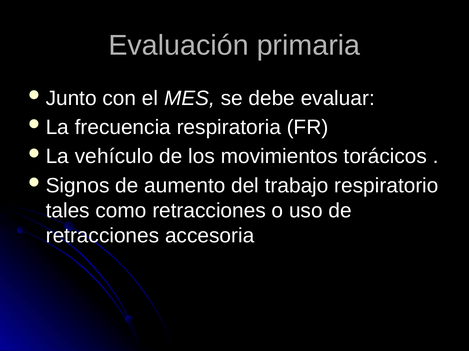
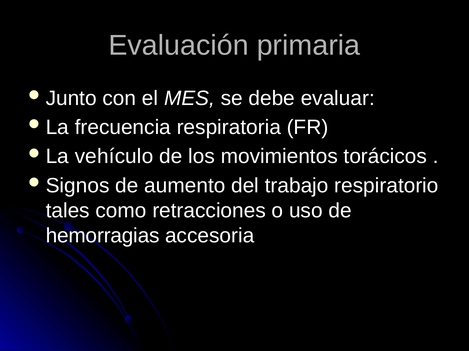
retracciones at (103, 236): retracciones -> hemorragias
